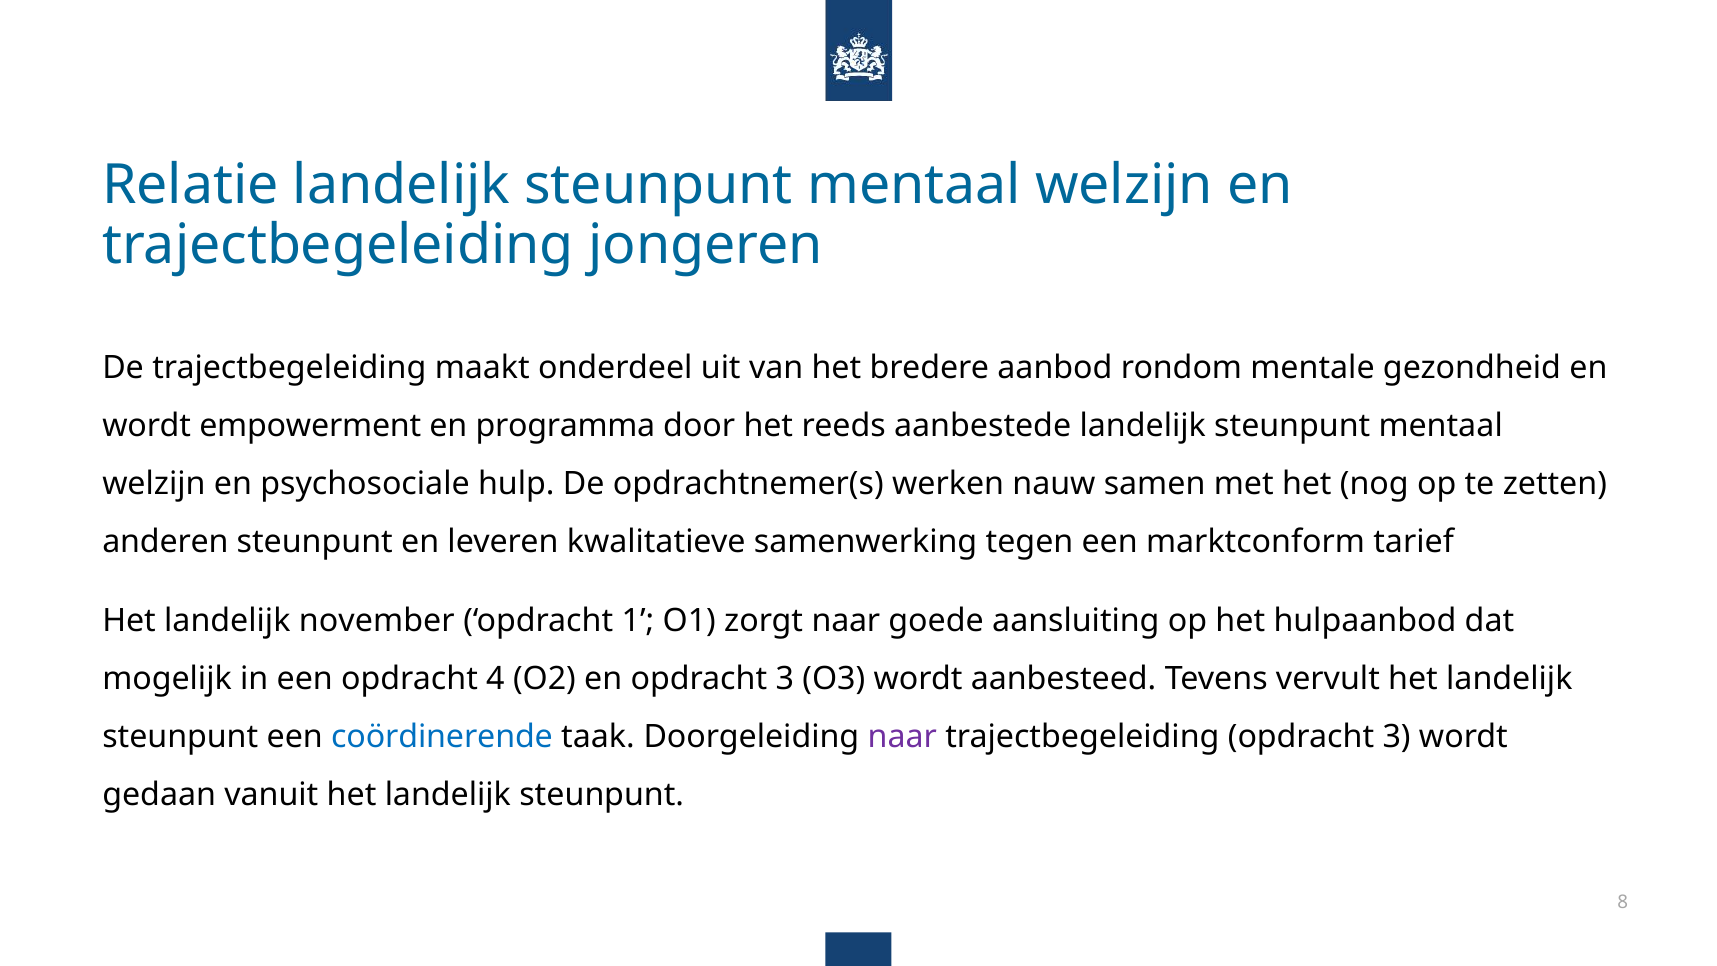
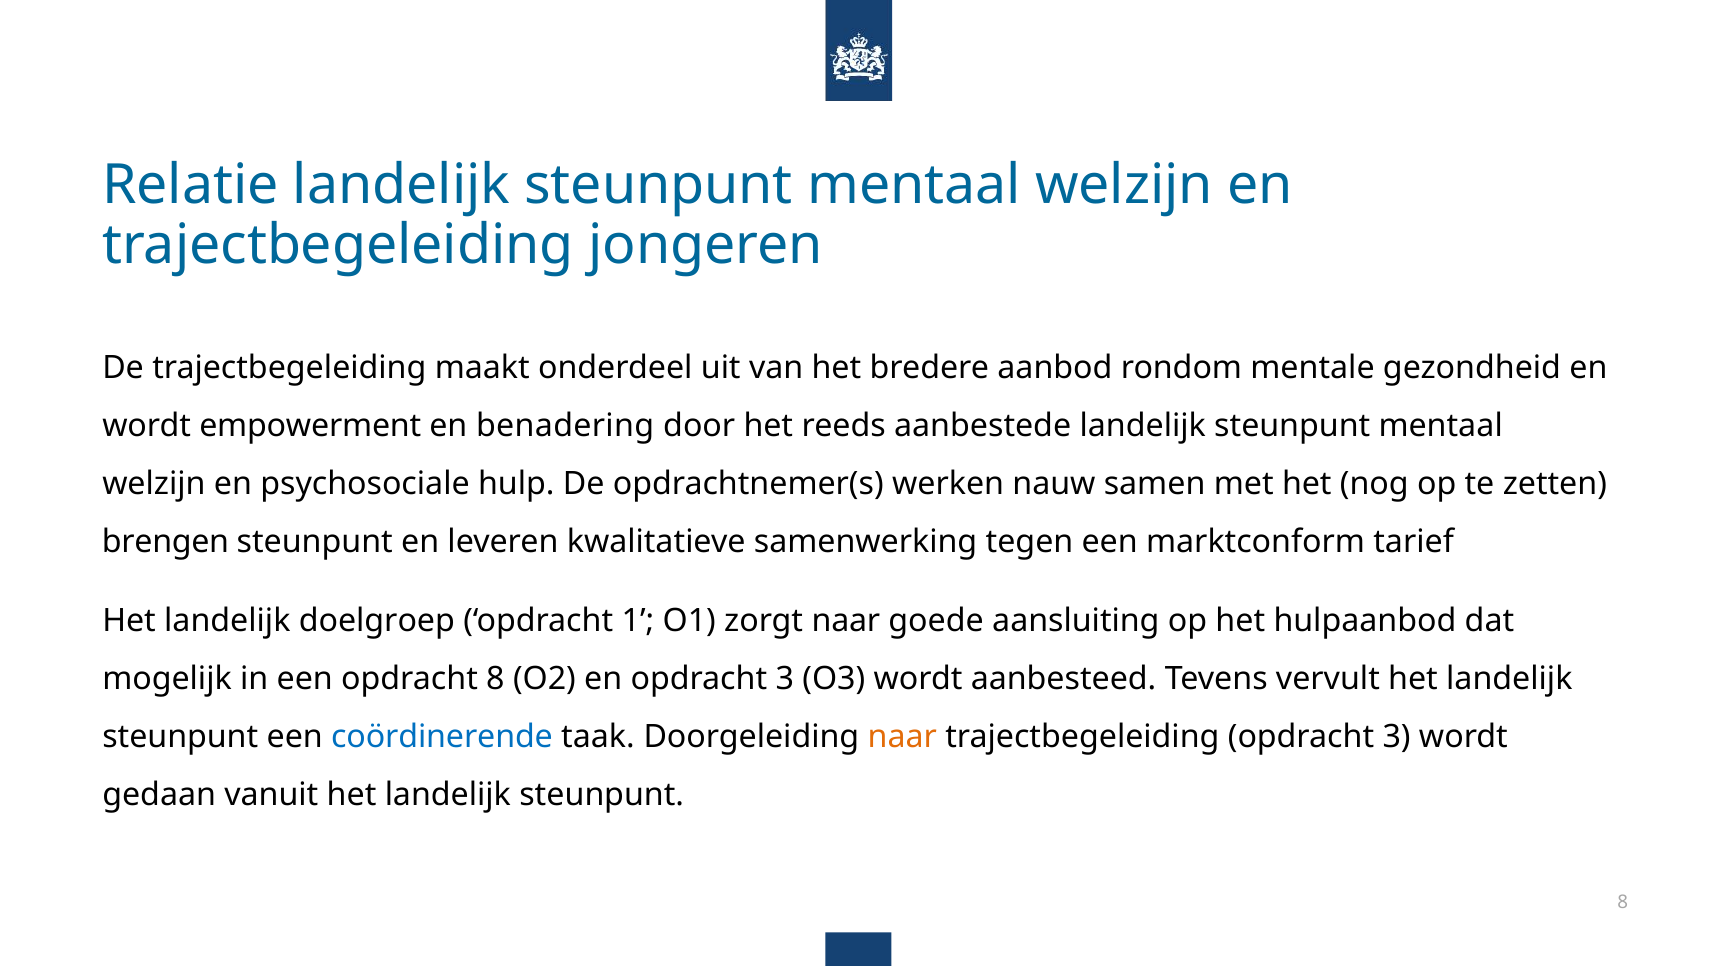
programma: programma -> benadering
anderen: anderen -> brengen
november: november -> doelgroep
opdracht 4: 4 -> 8
naar at (902, 737) colour: purple -> orange
